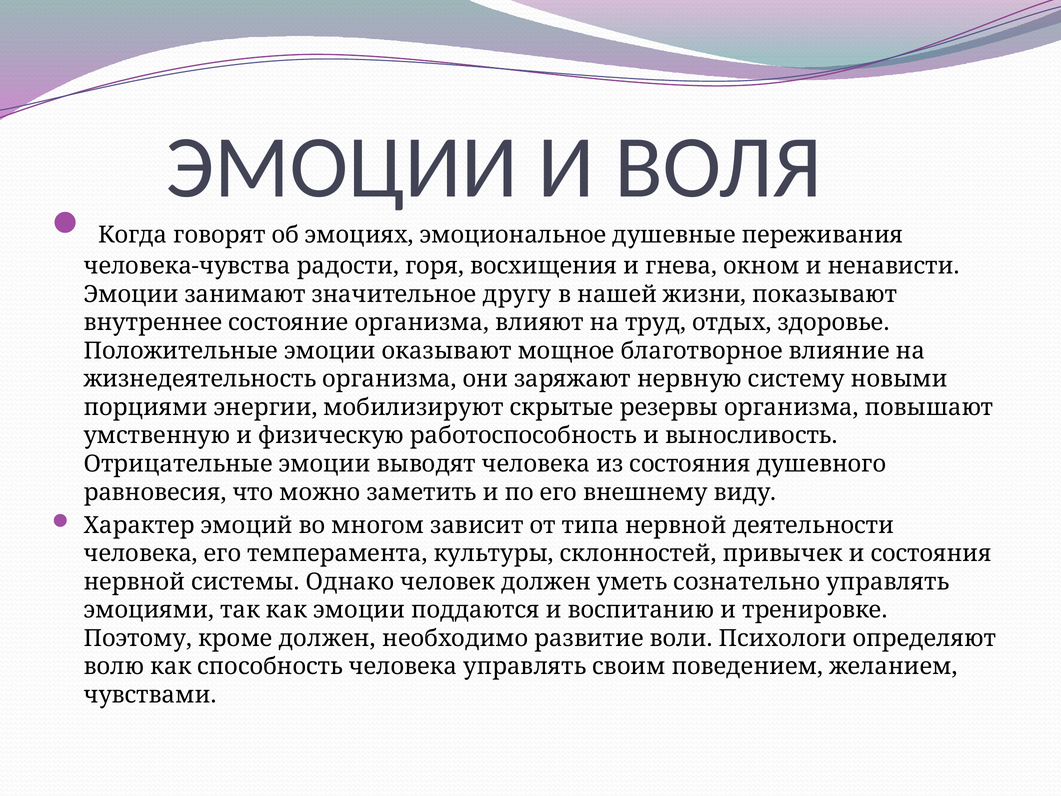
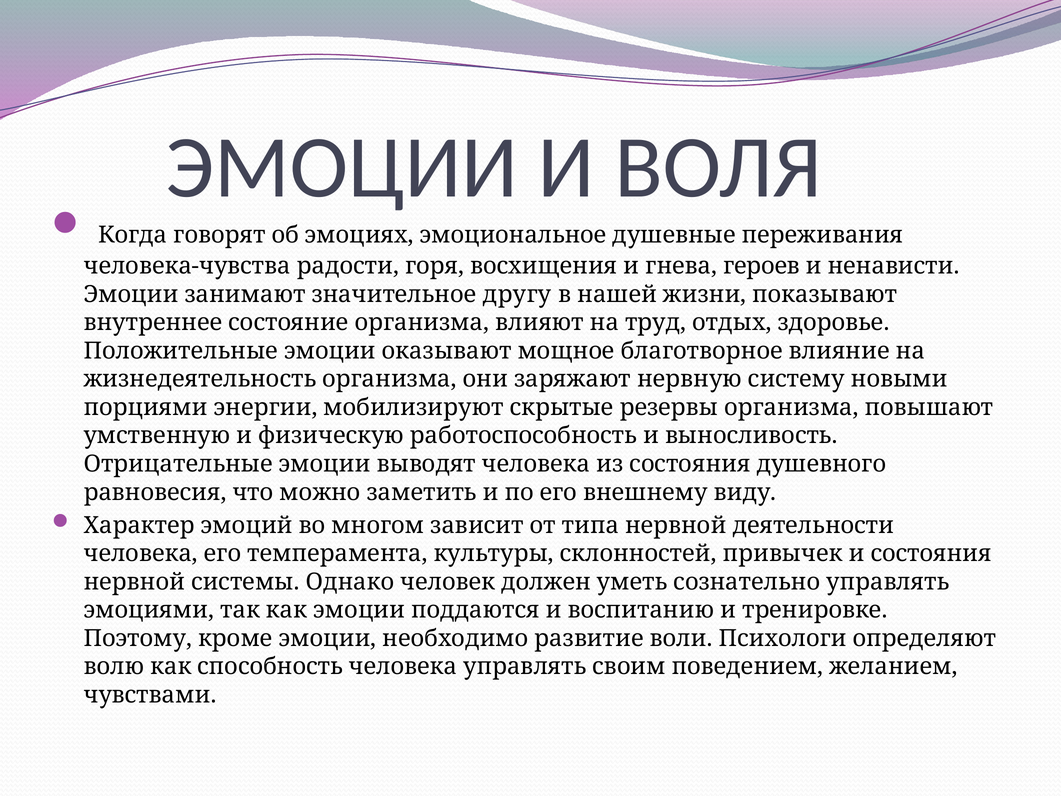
окном: окном -> героев
кроме должен: должен -> эмоции
